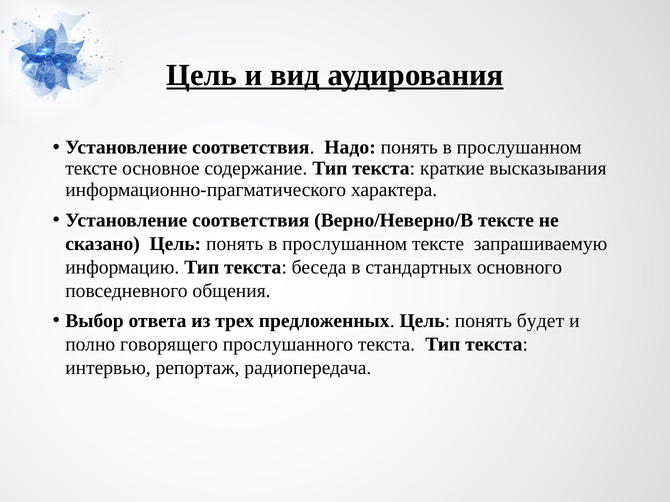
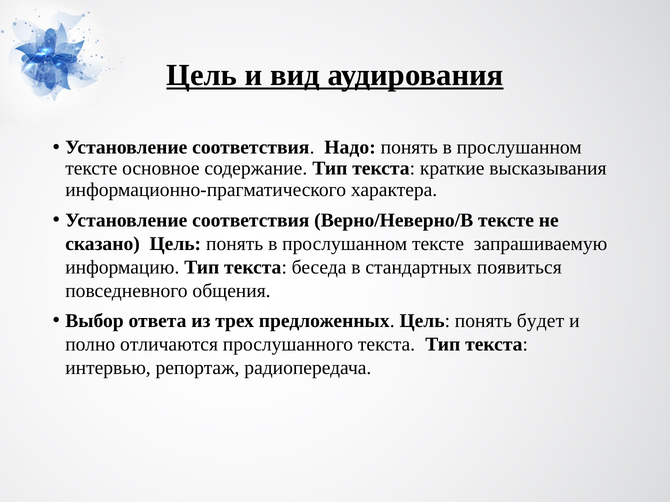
основного: основного -> появиться
говорящего: говорящего -> отличаются
